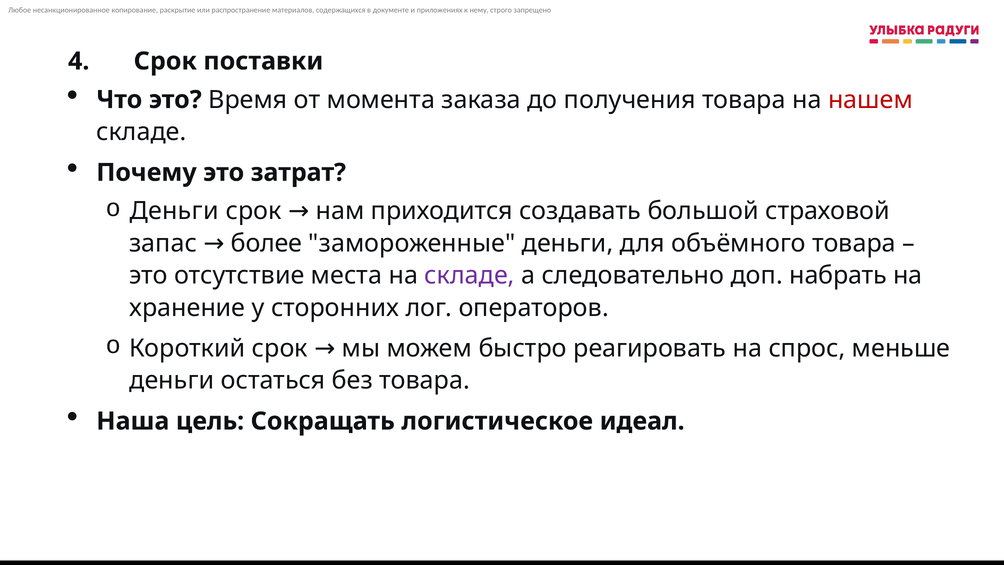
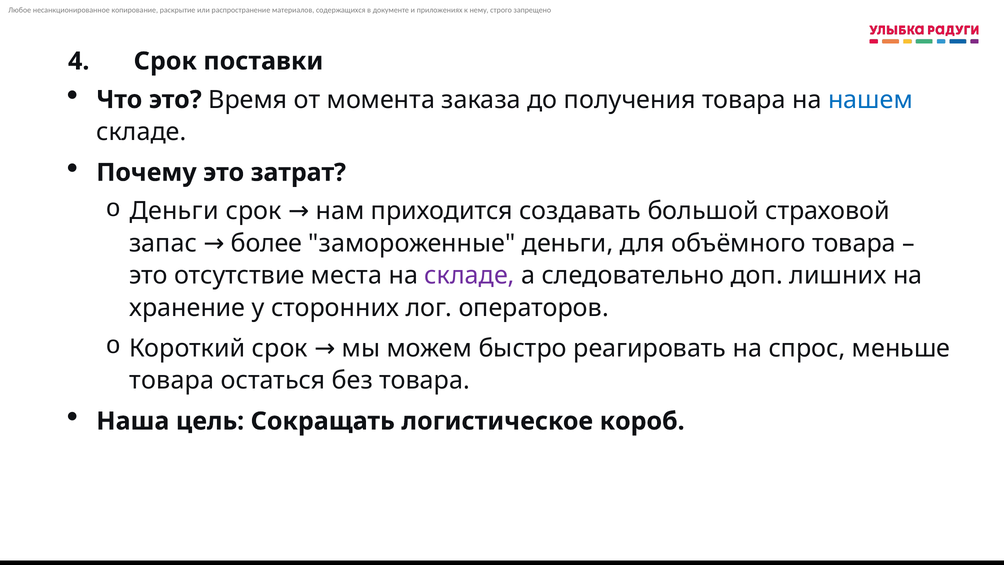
нашем colour: red -> blue
набрать: набрать -> лишних
деньги at (172, 380): деньги -> товара
идеал: идеал -> короб
